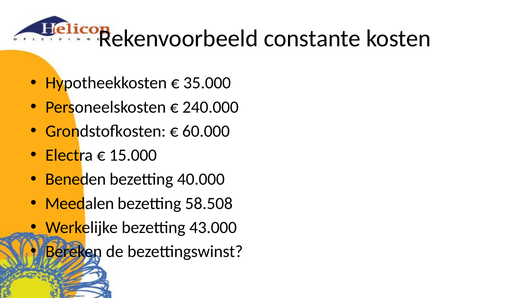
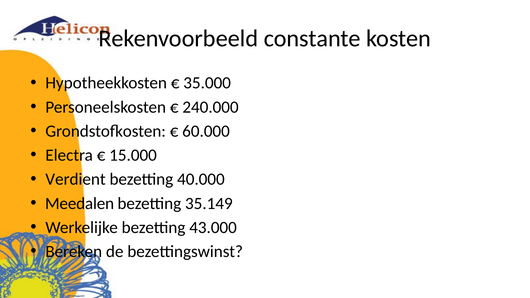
Beneden: Beneden -> Verdient
58.508: 58.508 -> 35.149
